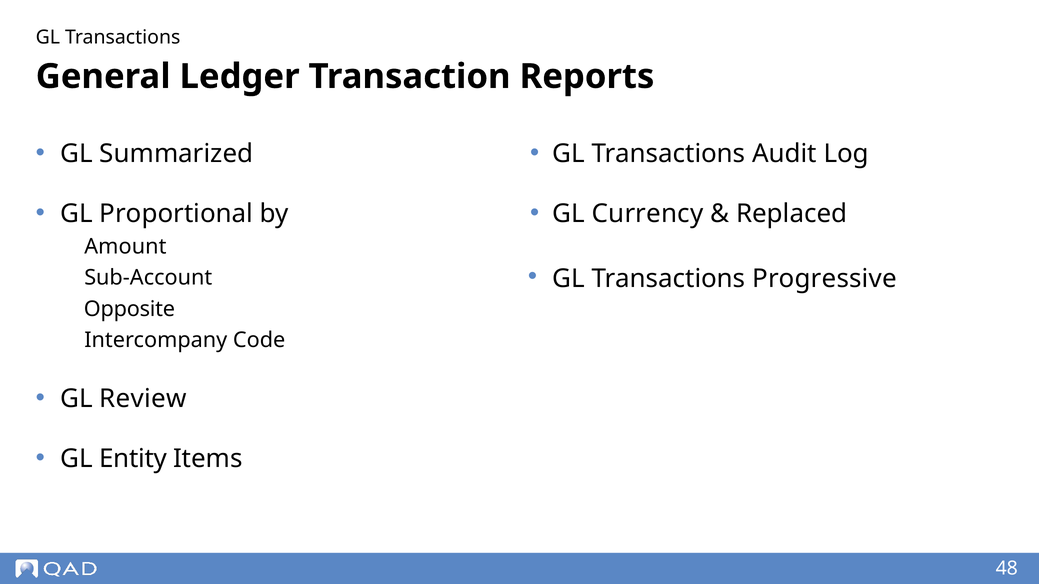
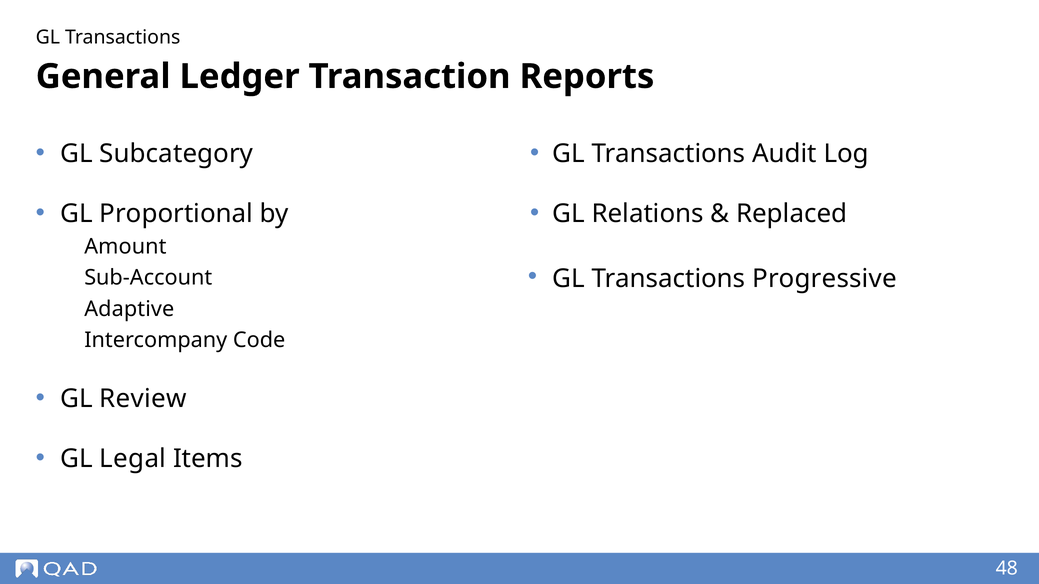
Summarized: Summarized -> Subcategory
Currency: Currency -> Relations
Opposite: Opposite -> Adaptive
Entity: Entity -> Legal
